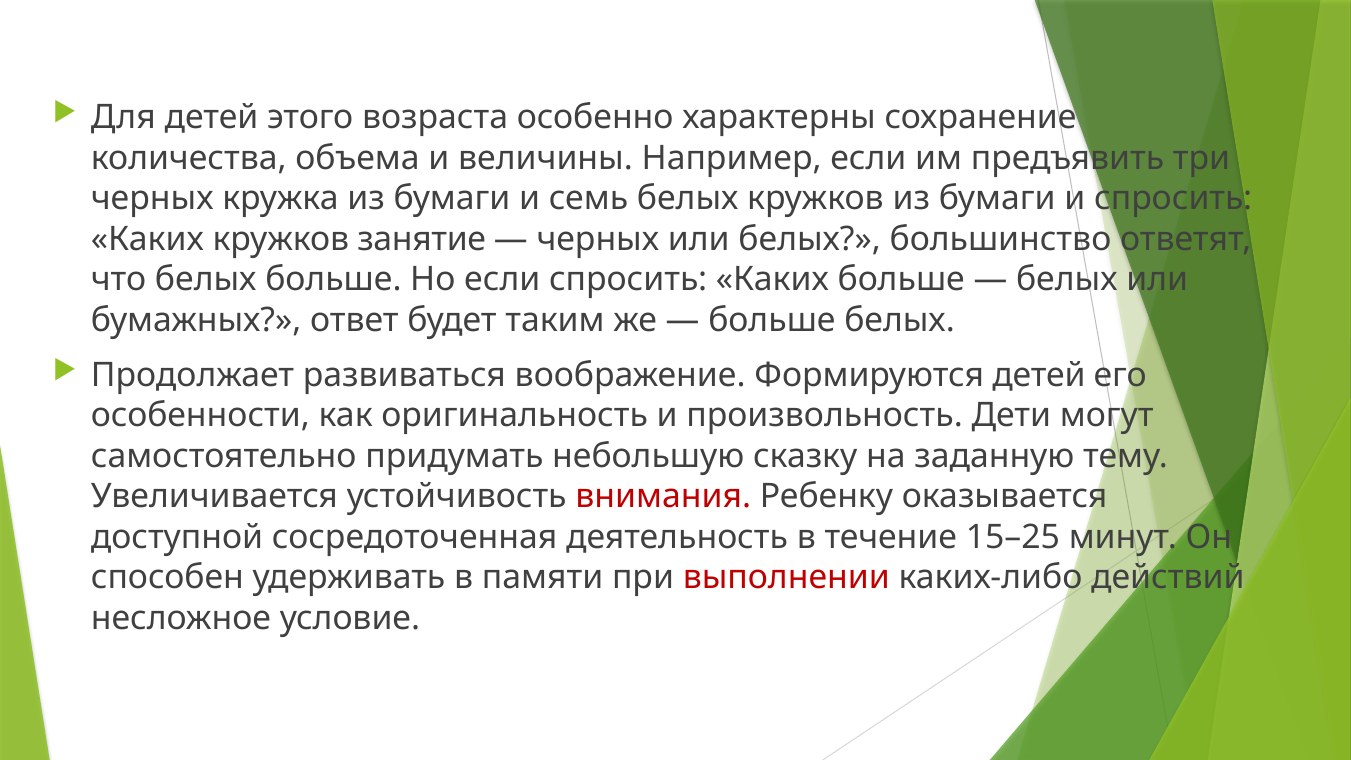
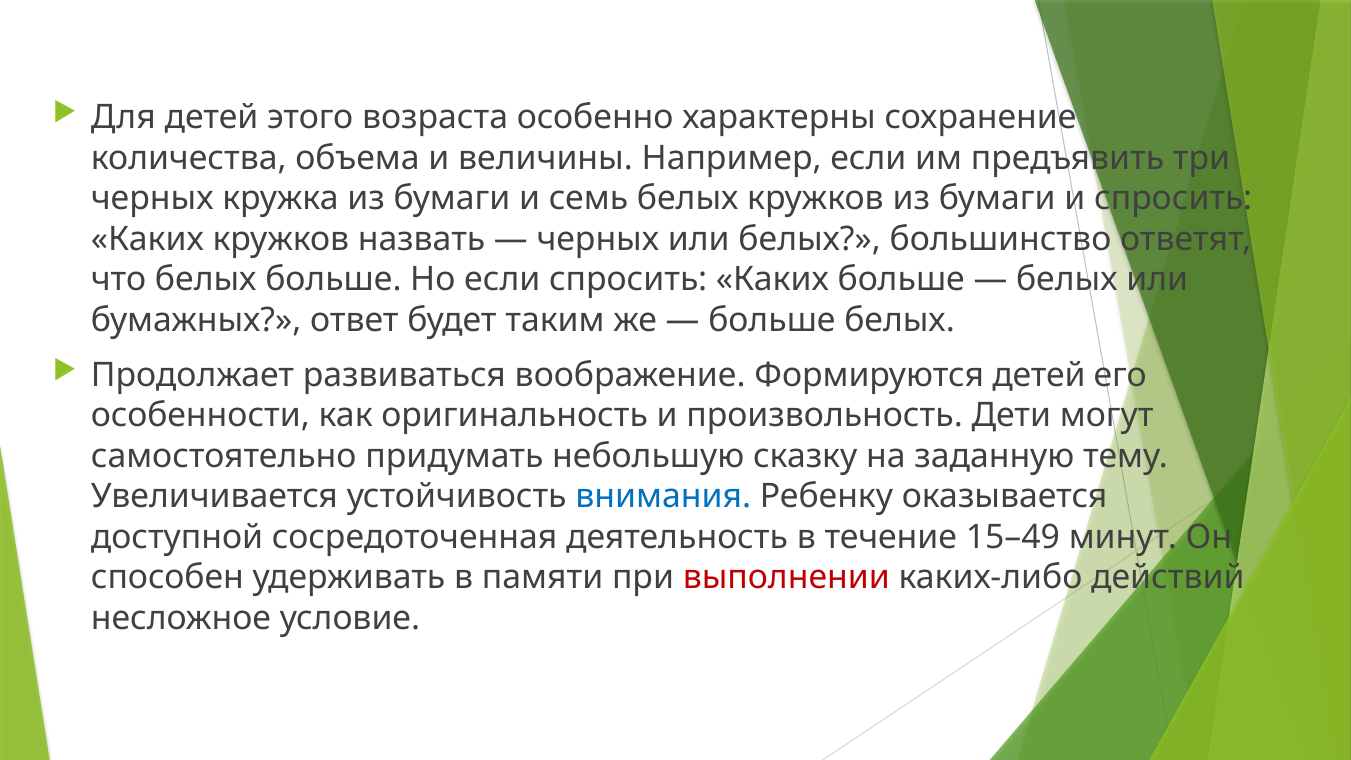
занятие: занятие -> назвать
внимания colour: red -> blue
15–25: 15–25 -> 15–49
